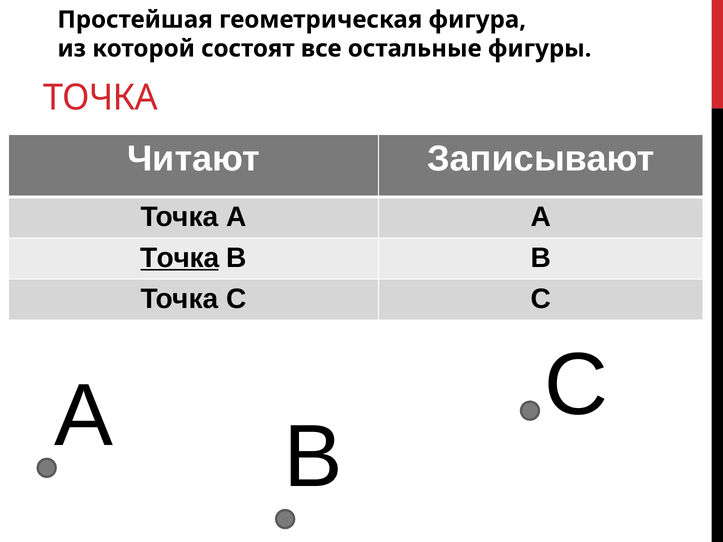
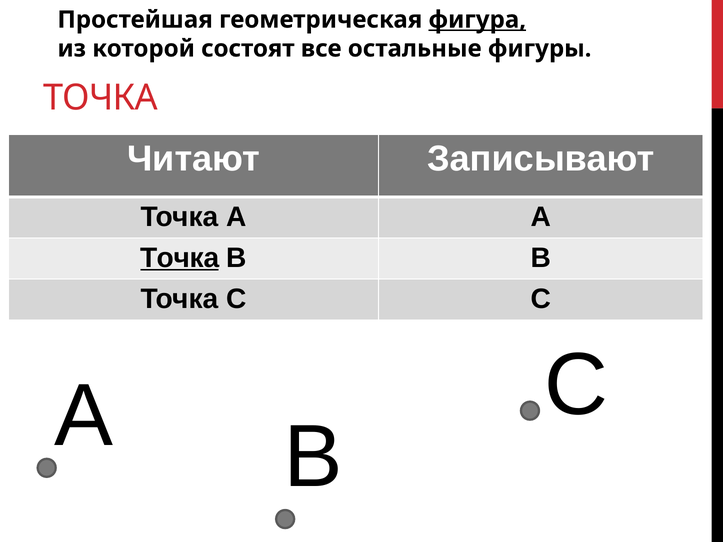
фигура underline: none -> present
